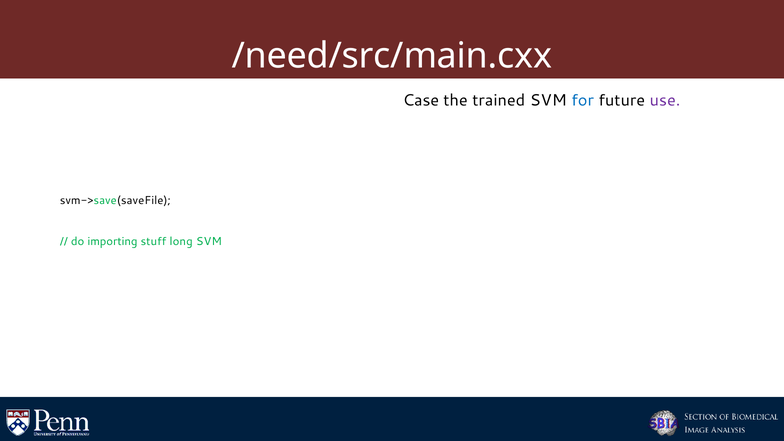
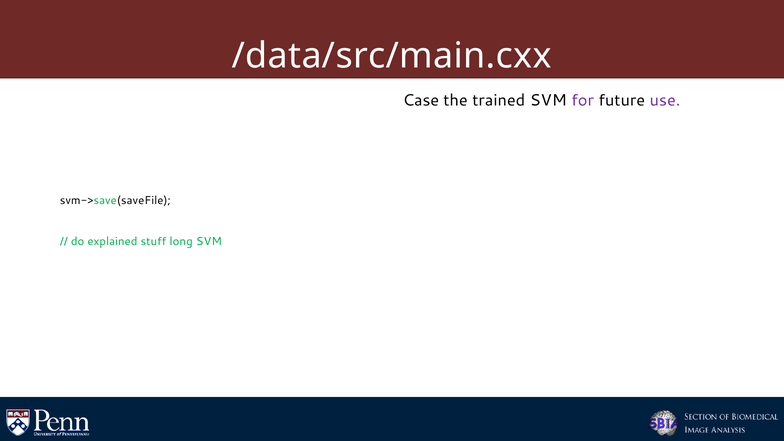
/need/src/main.cxx: /need/src/main.cxx -> /data/src/main.cxx
for colour: blue -> purple
importing: importing -> explained
